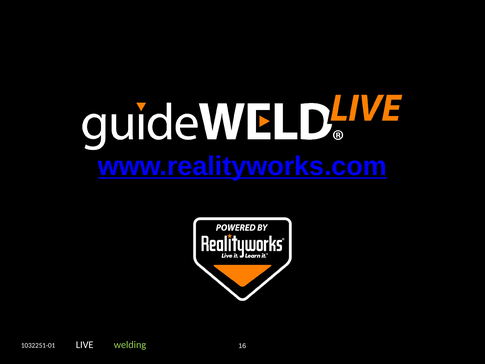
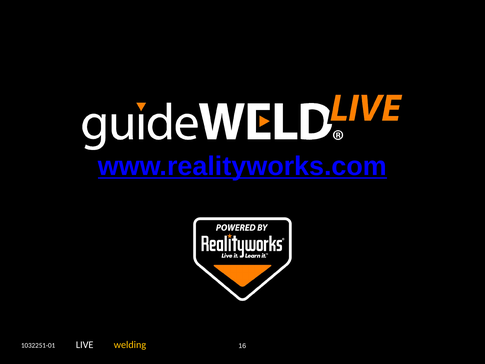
welding colour: light green -> yellow
